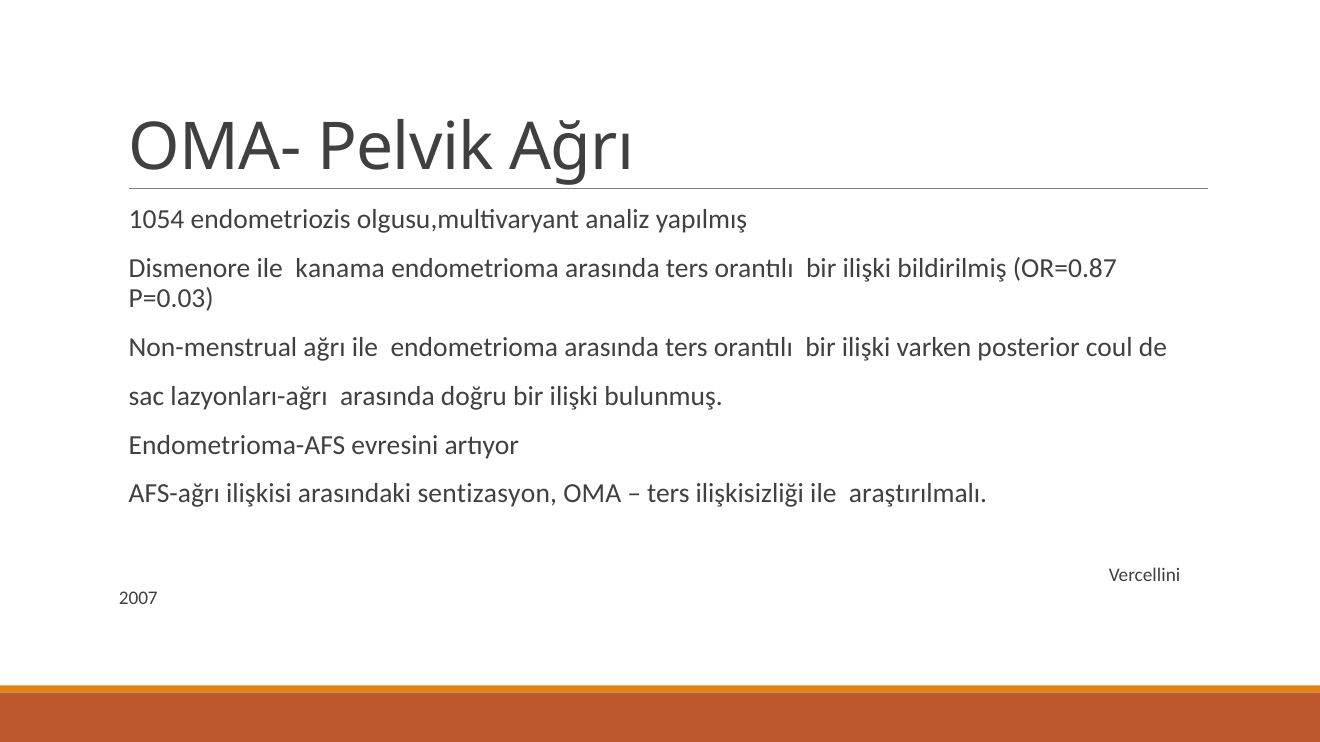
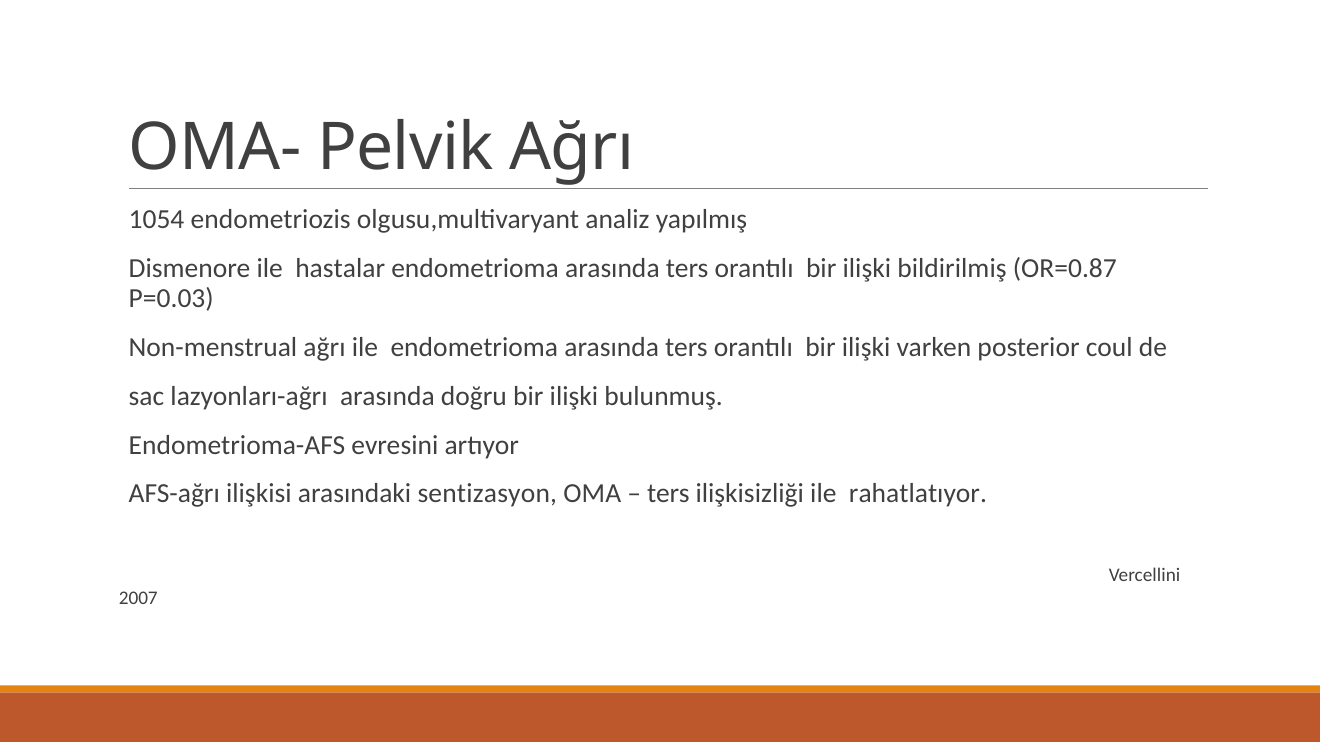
kanama: kanama -> hastalar
araştırılmalı: araştırılmalı -> rahatlatıyor
